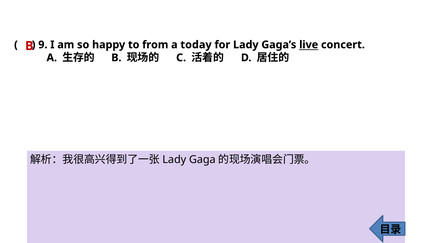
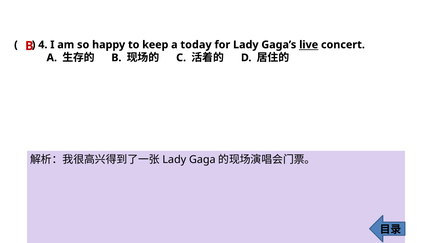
9: 9 -> 4
from: from -> keep
